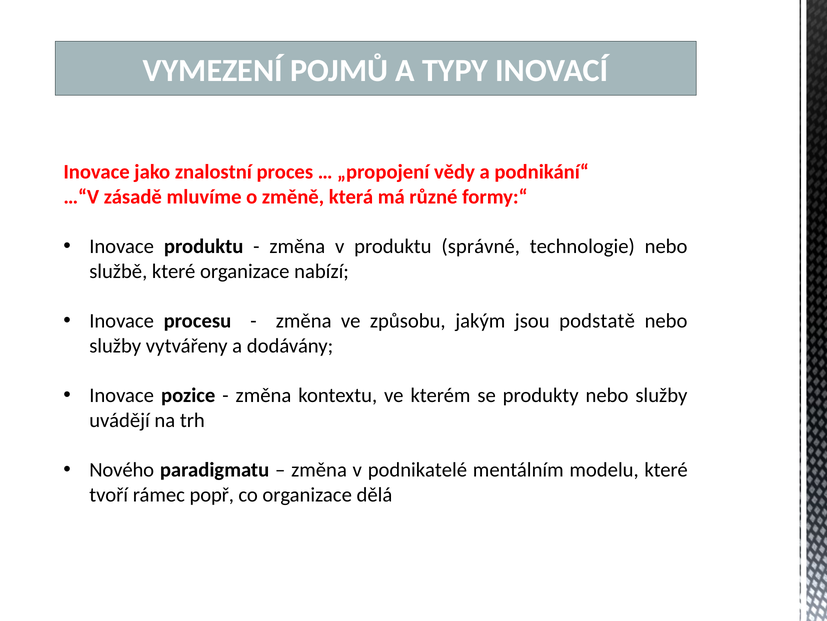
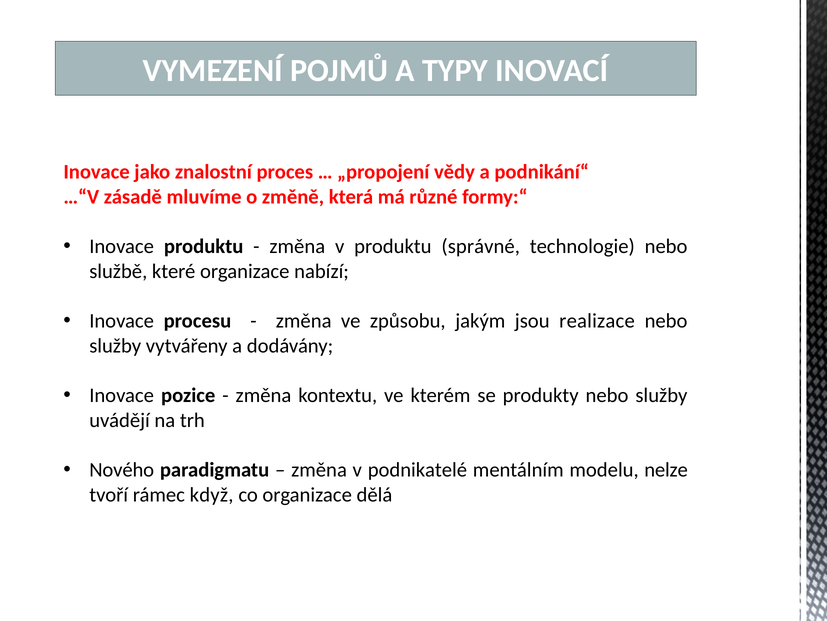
podstatě: podstatě -> realizace
modelu které: které -> nelze
popř: popř -> když
